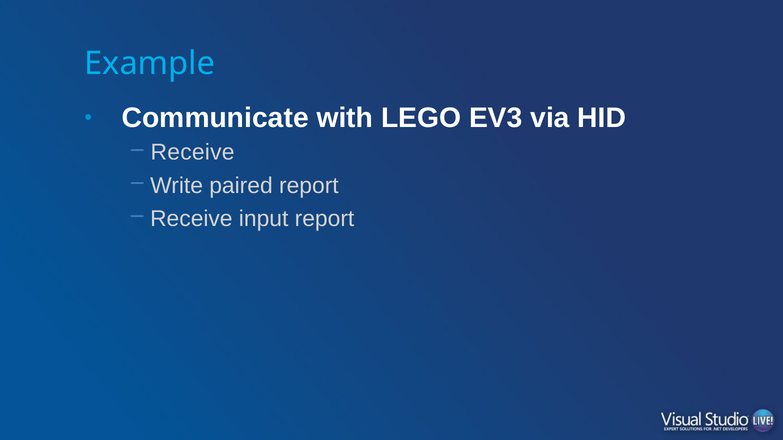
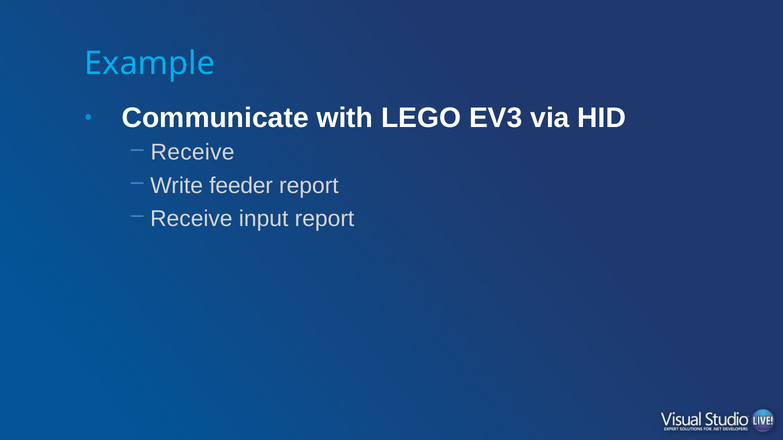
paired: paired -> feeder
